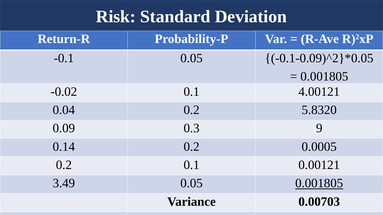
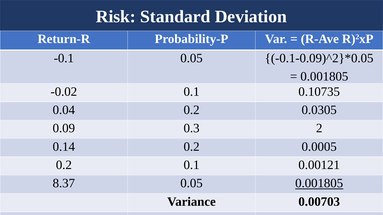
4.00121: 4.00121 -> 0.10735
5.8320: 5.8320 -> 0.0305
9: 9 -> 2
3.49: 3.49 -> 8.37
